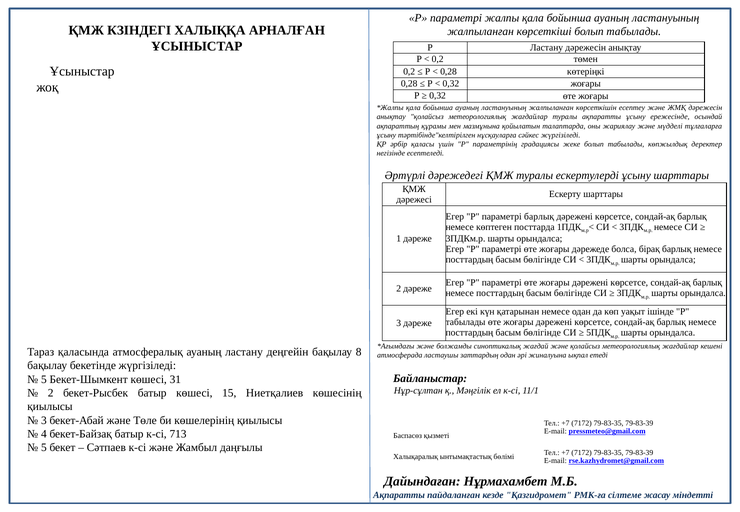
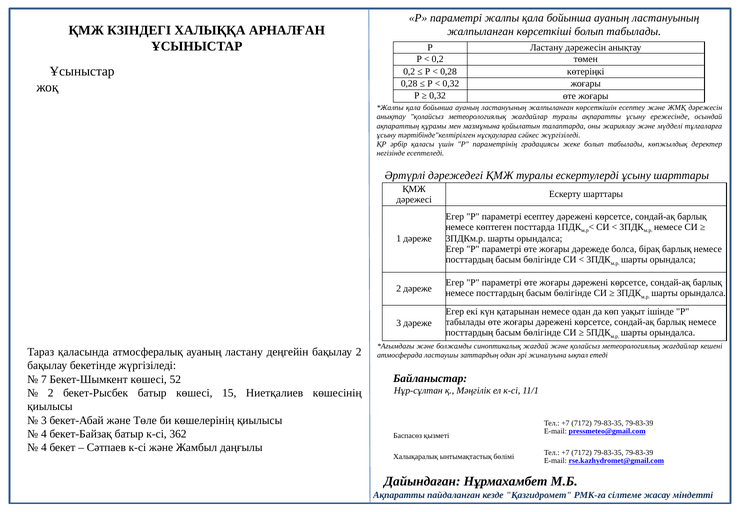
параметрі барлық: барлық -> есептеу
бақылау 8: 8 -> 2
5 at (44, 380): 5 -> 7
31: 31 -> 52
713: 713 -> 362
5 at (44, 448): 5 -> 4
